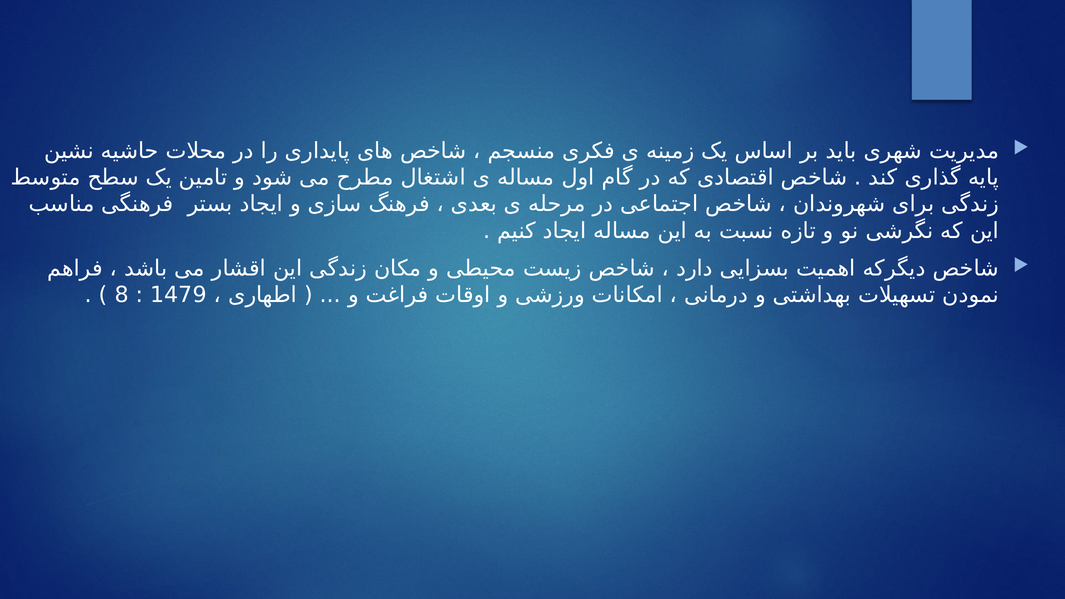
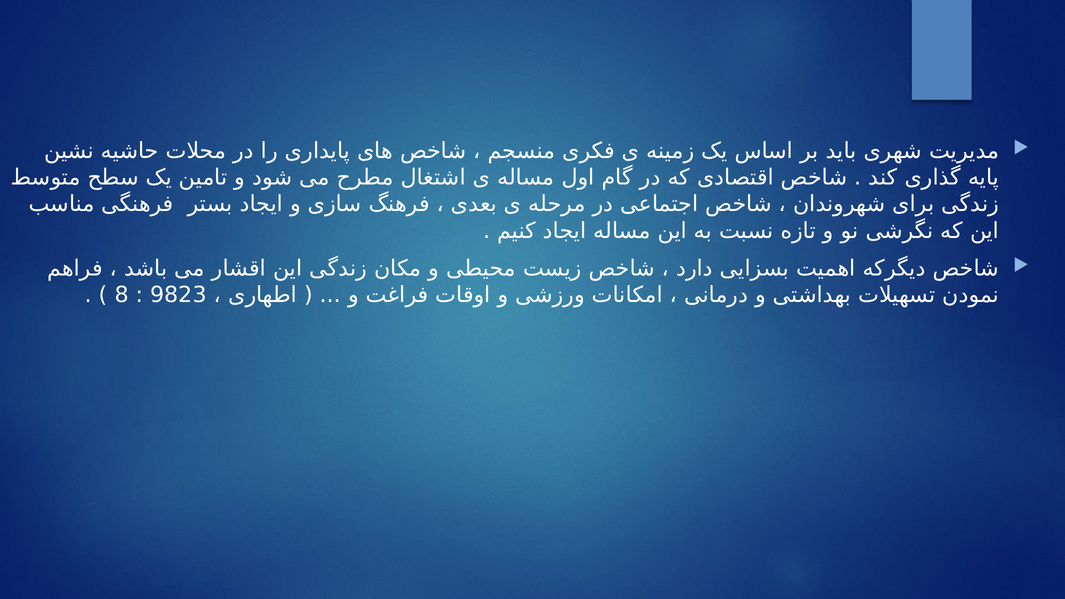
1479: 1479 -> 9823
